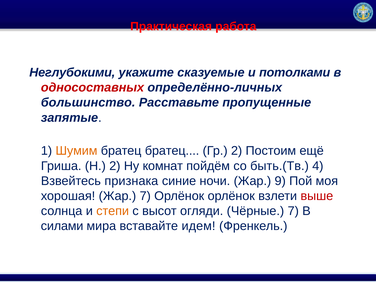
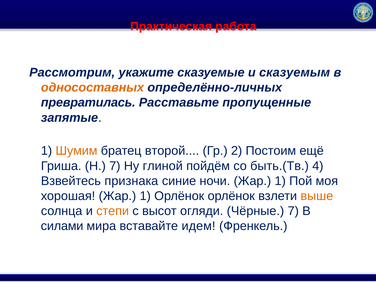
Неглубокими: Неглубокими -> Рассмотрим
потолками: потолками -> сказуемым
односоставных colour: red -> orange
большинство: большинство -> превратилась
братец братец: братец -> второй
Н 2: 2 -> 7
комнат: комнат -> глиной
ночи Жар 9: 9 -> 1
хорошая Жар 7: 7 -> 1
выше colour: red -> orange
